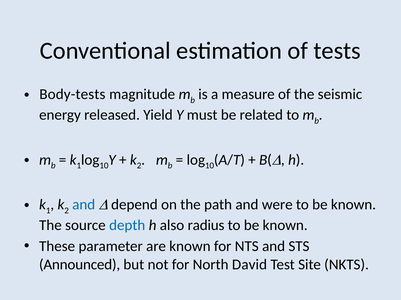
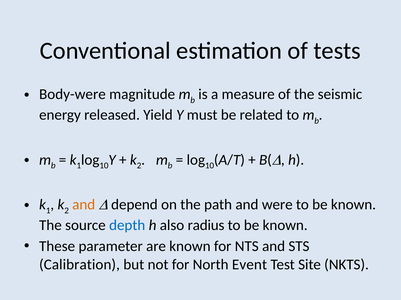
Body-tests: Body-tests -> Body-were
and at (84, 205) colour: blue -> orange
Announced: Announced -> Calibration
David: David -> Event
